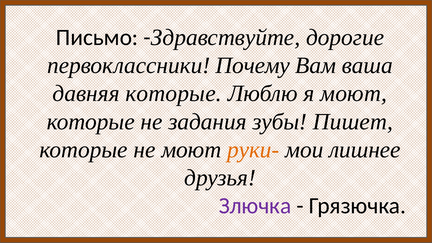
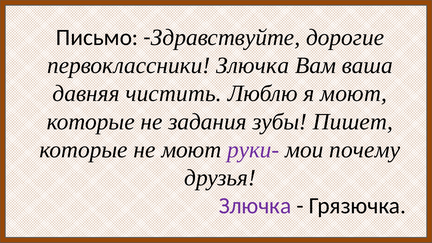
первоклассники Почему: Почему -> Злючка
давняя которые: которые -> чистить
руки- colour: orange -> purple
лишнее: лишнее -> почему
